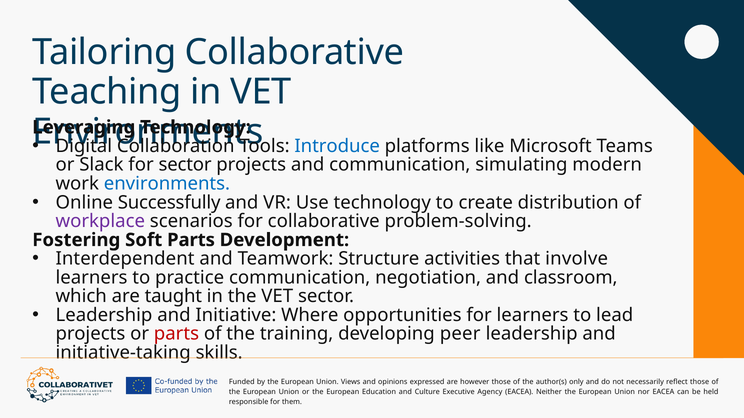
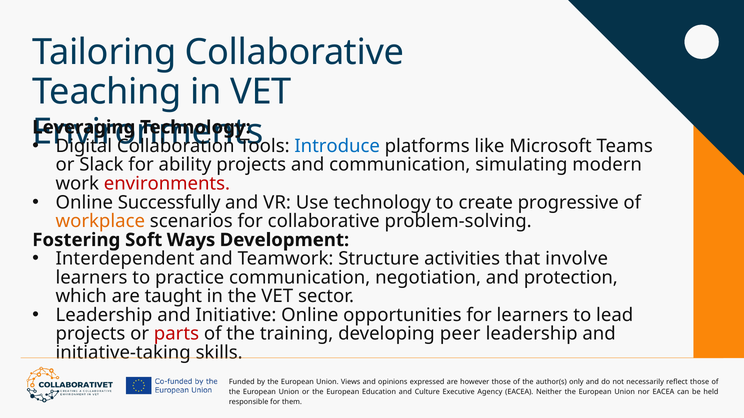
for sector: sector -> ability
environments at (167, 184) colour: blue -> red
distribution: distribution -> progressive
workplace colour: purple -> orange
Soft Parts: Parts -> Ways
classroom: classroom -> protection
Initiative Where: Where -> Online
